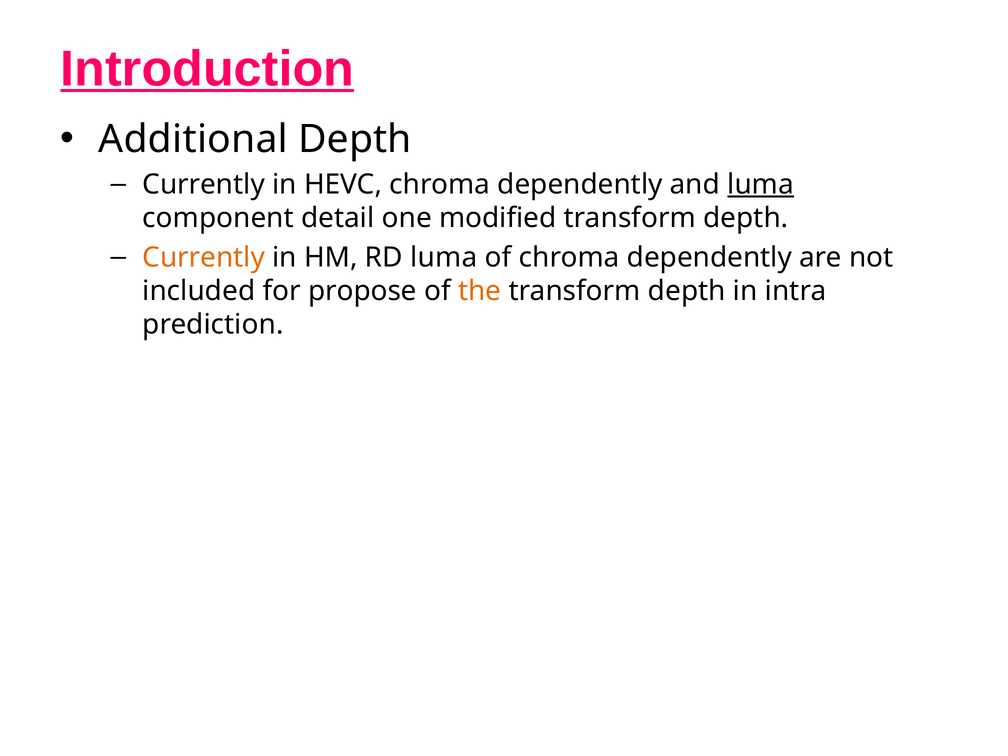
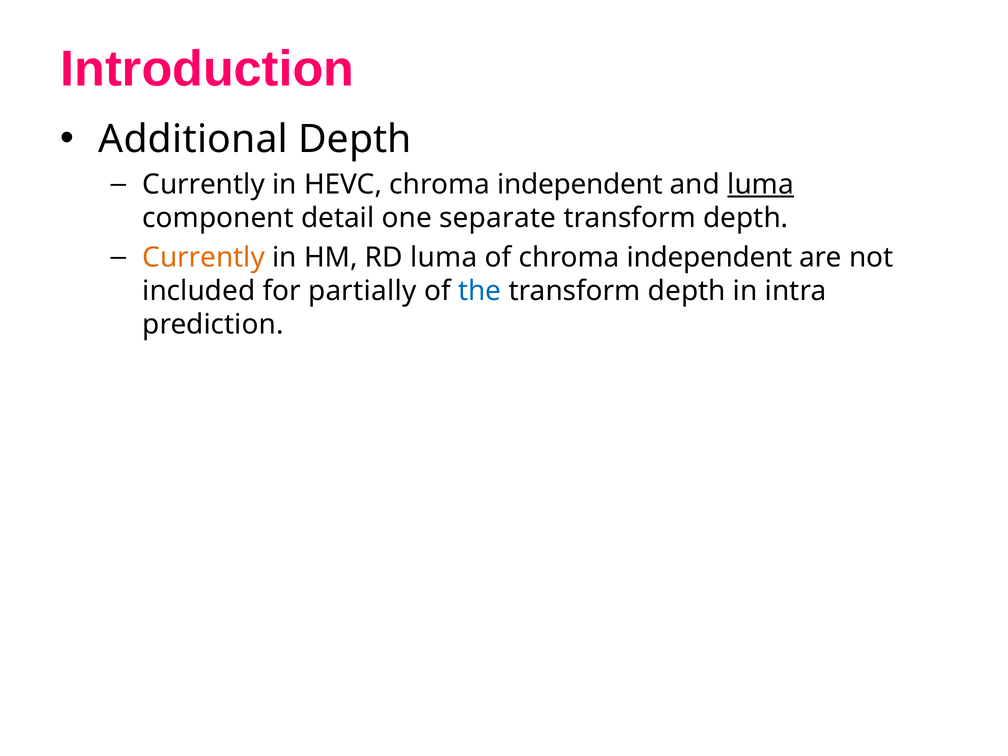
Introduction underline: present -> none
HEVC chroma dependently: dependently -> independent
modified: modified -> separate
of chroma dependently: dependently -> independent
propose: propose -> partially
the colour: orange -> blue
